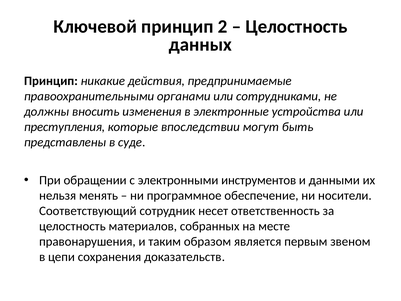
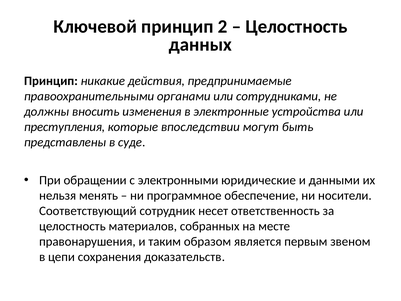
инструментов: инструментов -> юридические
